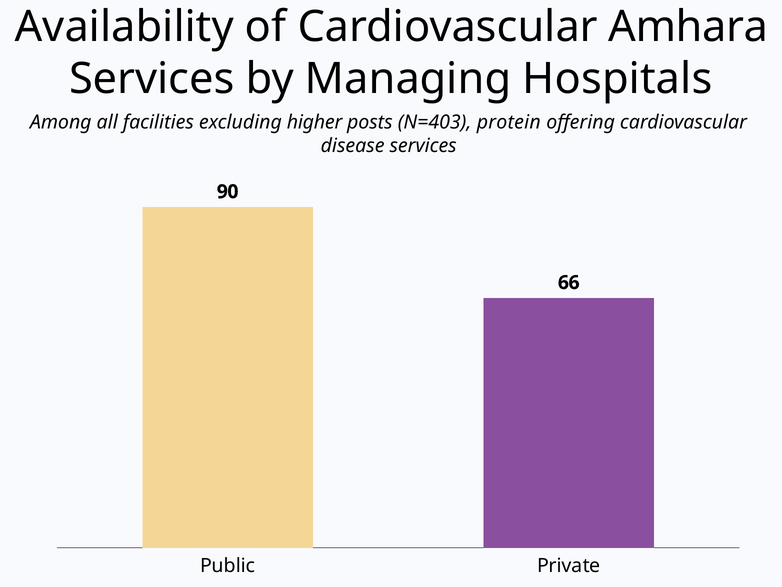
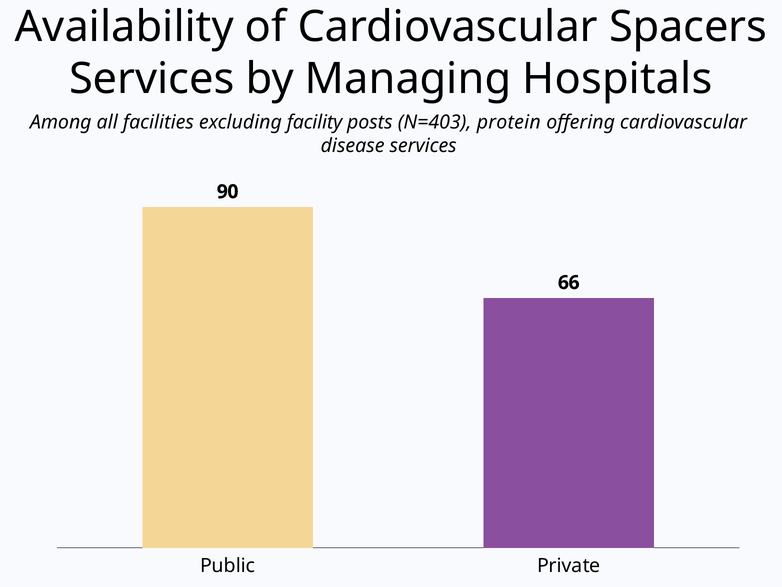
Amhara: Amhara -> Spacers
higher: higher -> facility
